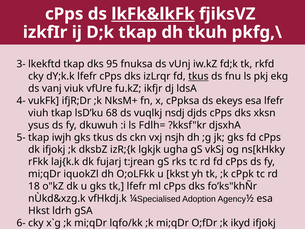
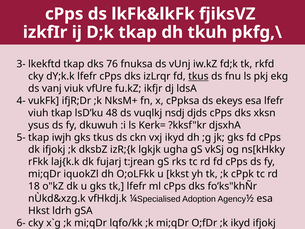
lkFk&lkFk underline: present -> none
95: 95 -> 76
68: 68 -> 48
Fdlh=: Fdlh= -> Kerk=
vxj nsjh: nsjh -> ikyd
